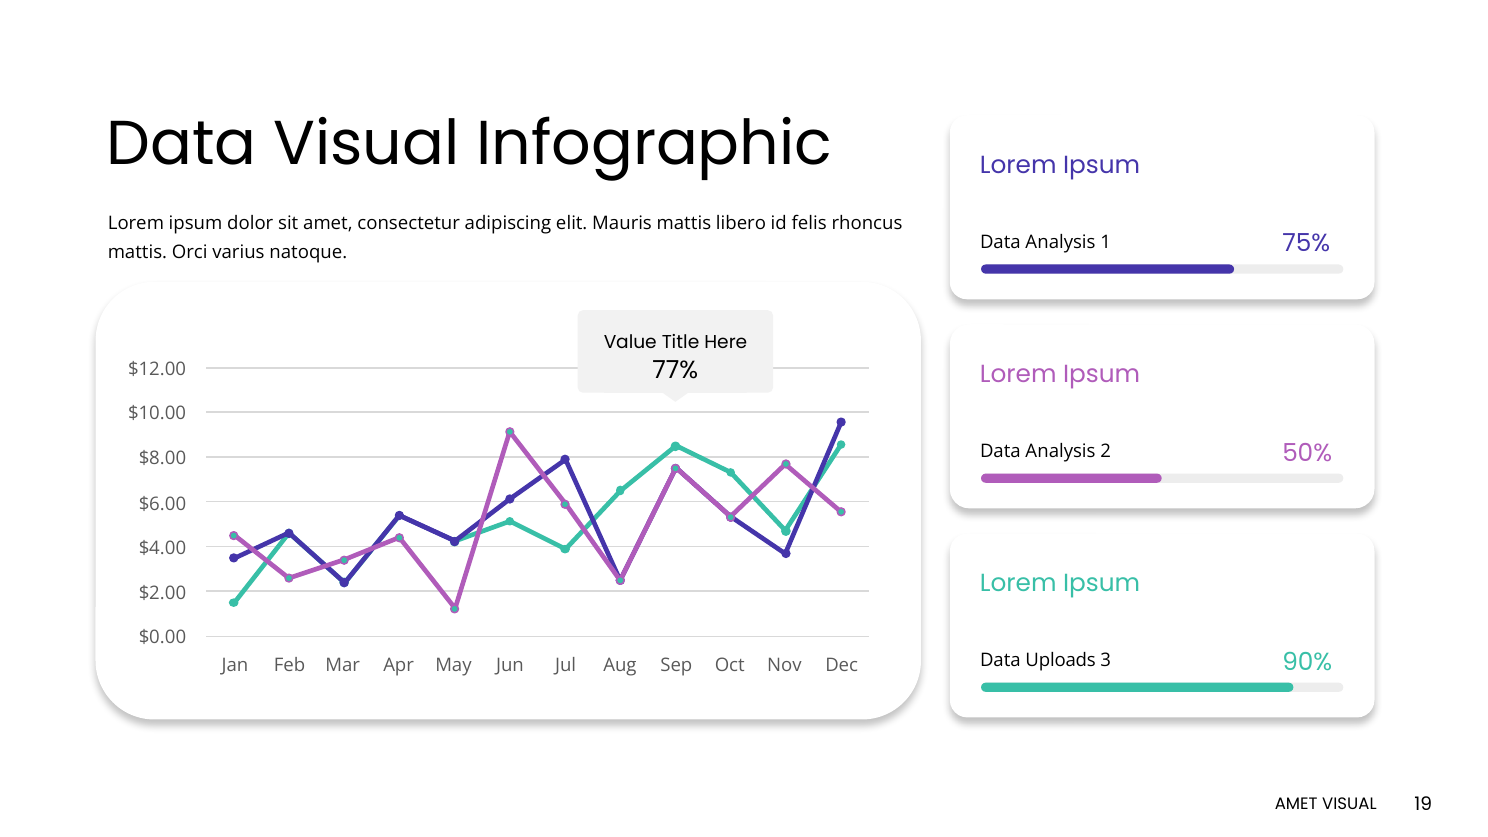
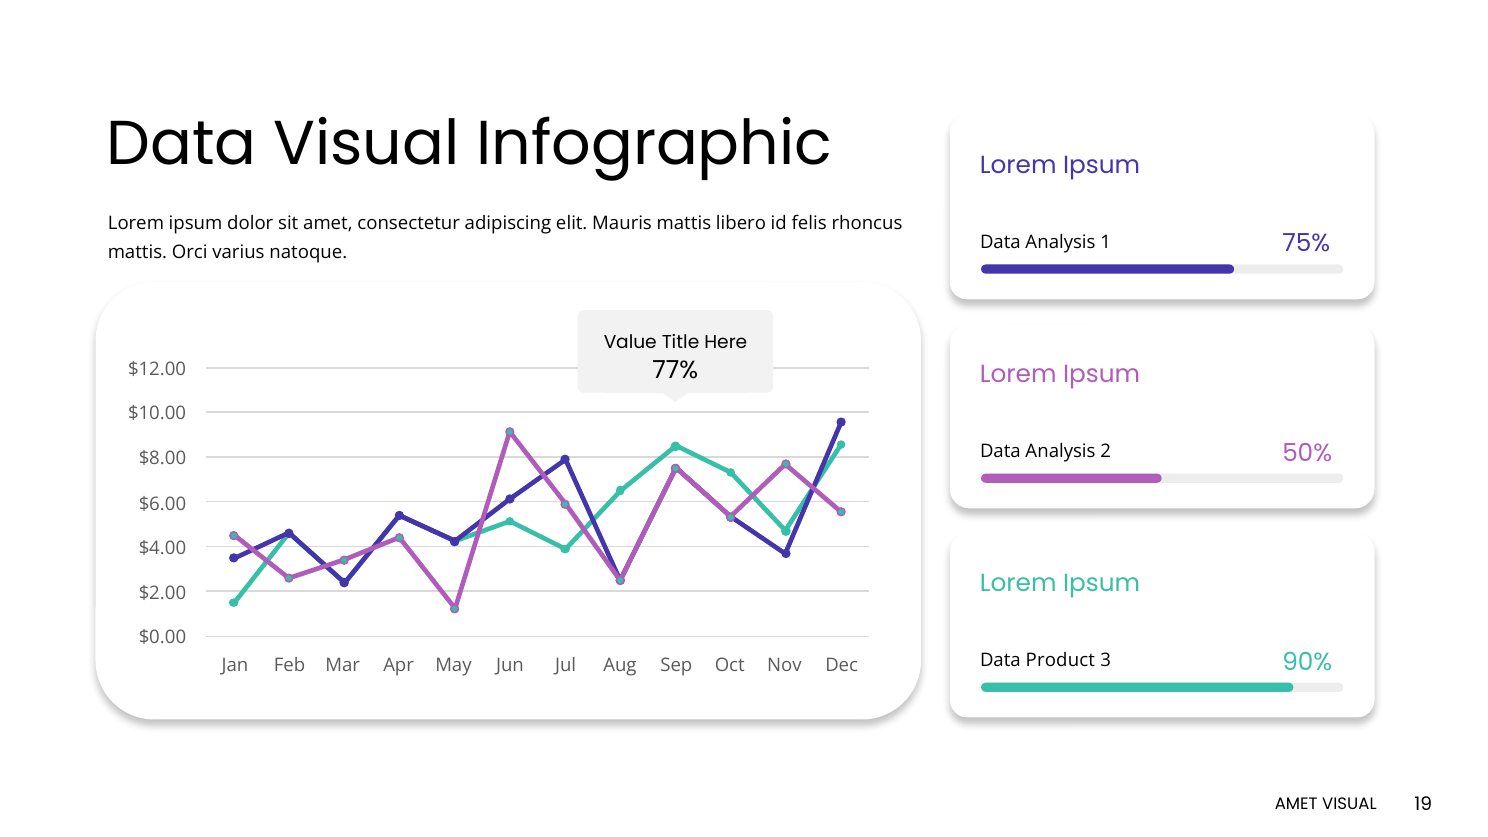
Uploads: Uploads -> Product
